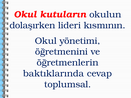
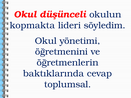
kutuların: kutuların -> düşünceli
dolaşırken: dolaşırken -> kopmakta
kısmının: kısmının -> söyledim
